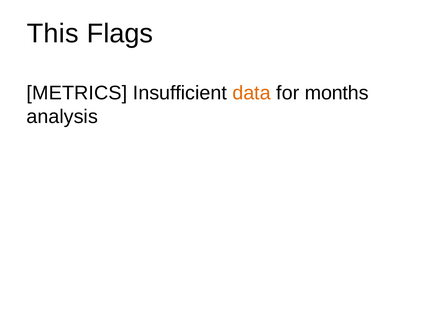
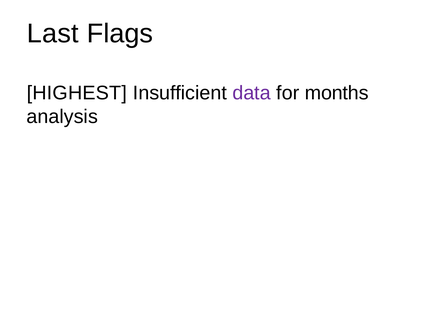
This: This -> Last
METRICS: METRICS -> HIGHEST
data colour: orange -> purple
